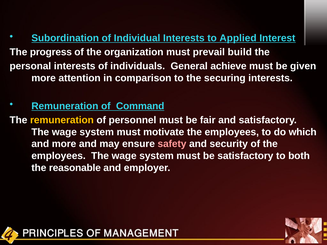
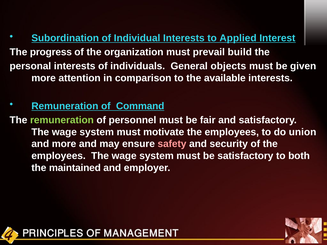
achieve: achieve -> objects
securing: securing -> available
remuneration at (62, 120) colour: yellow -> light green
which: which -> union
reasonable: reasonable -> maintained
